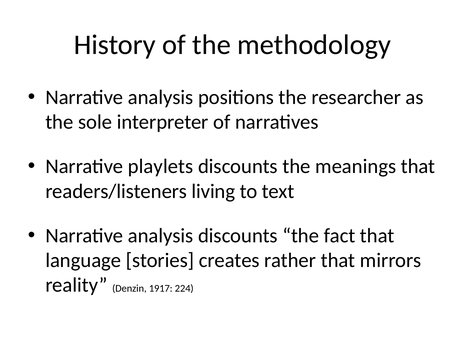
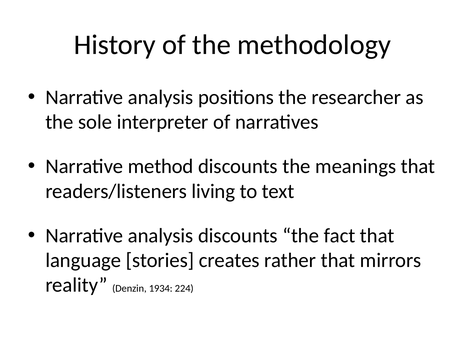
playlets: playlets -> method
1917: 1917 -> 1934
